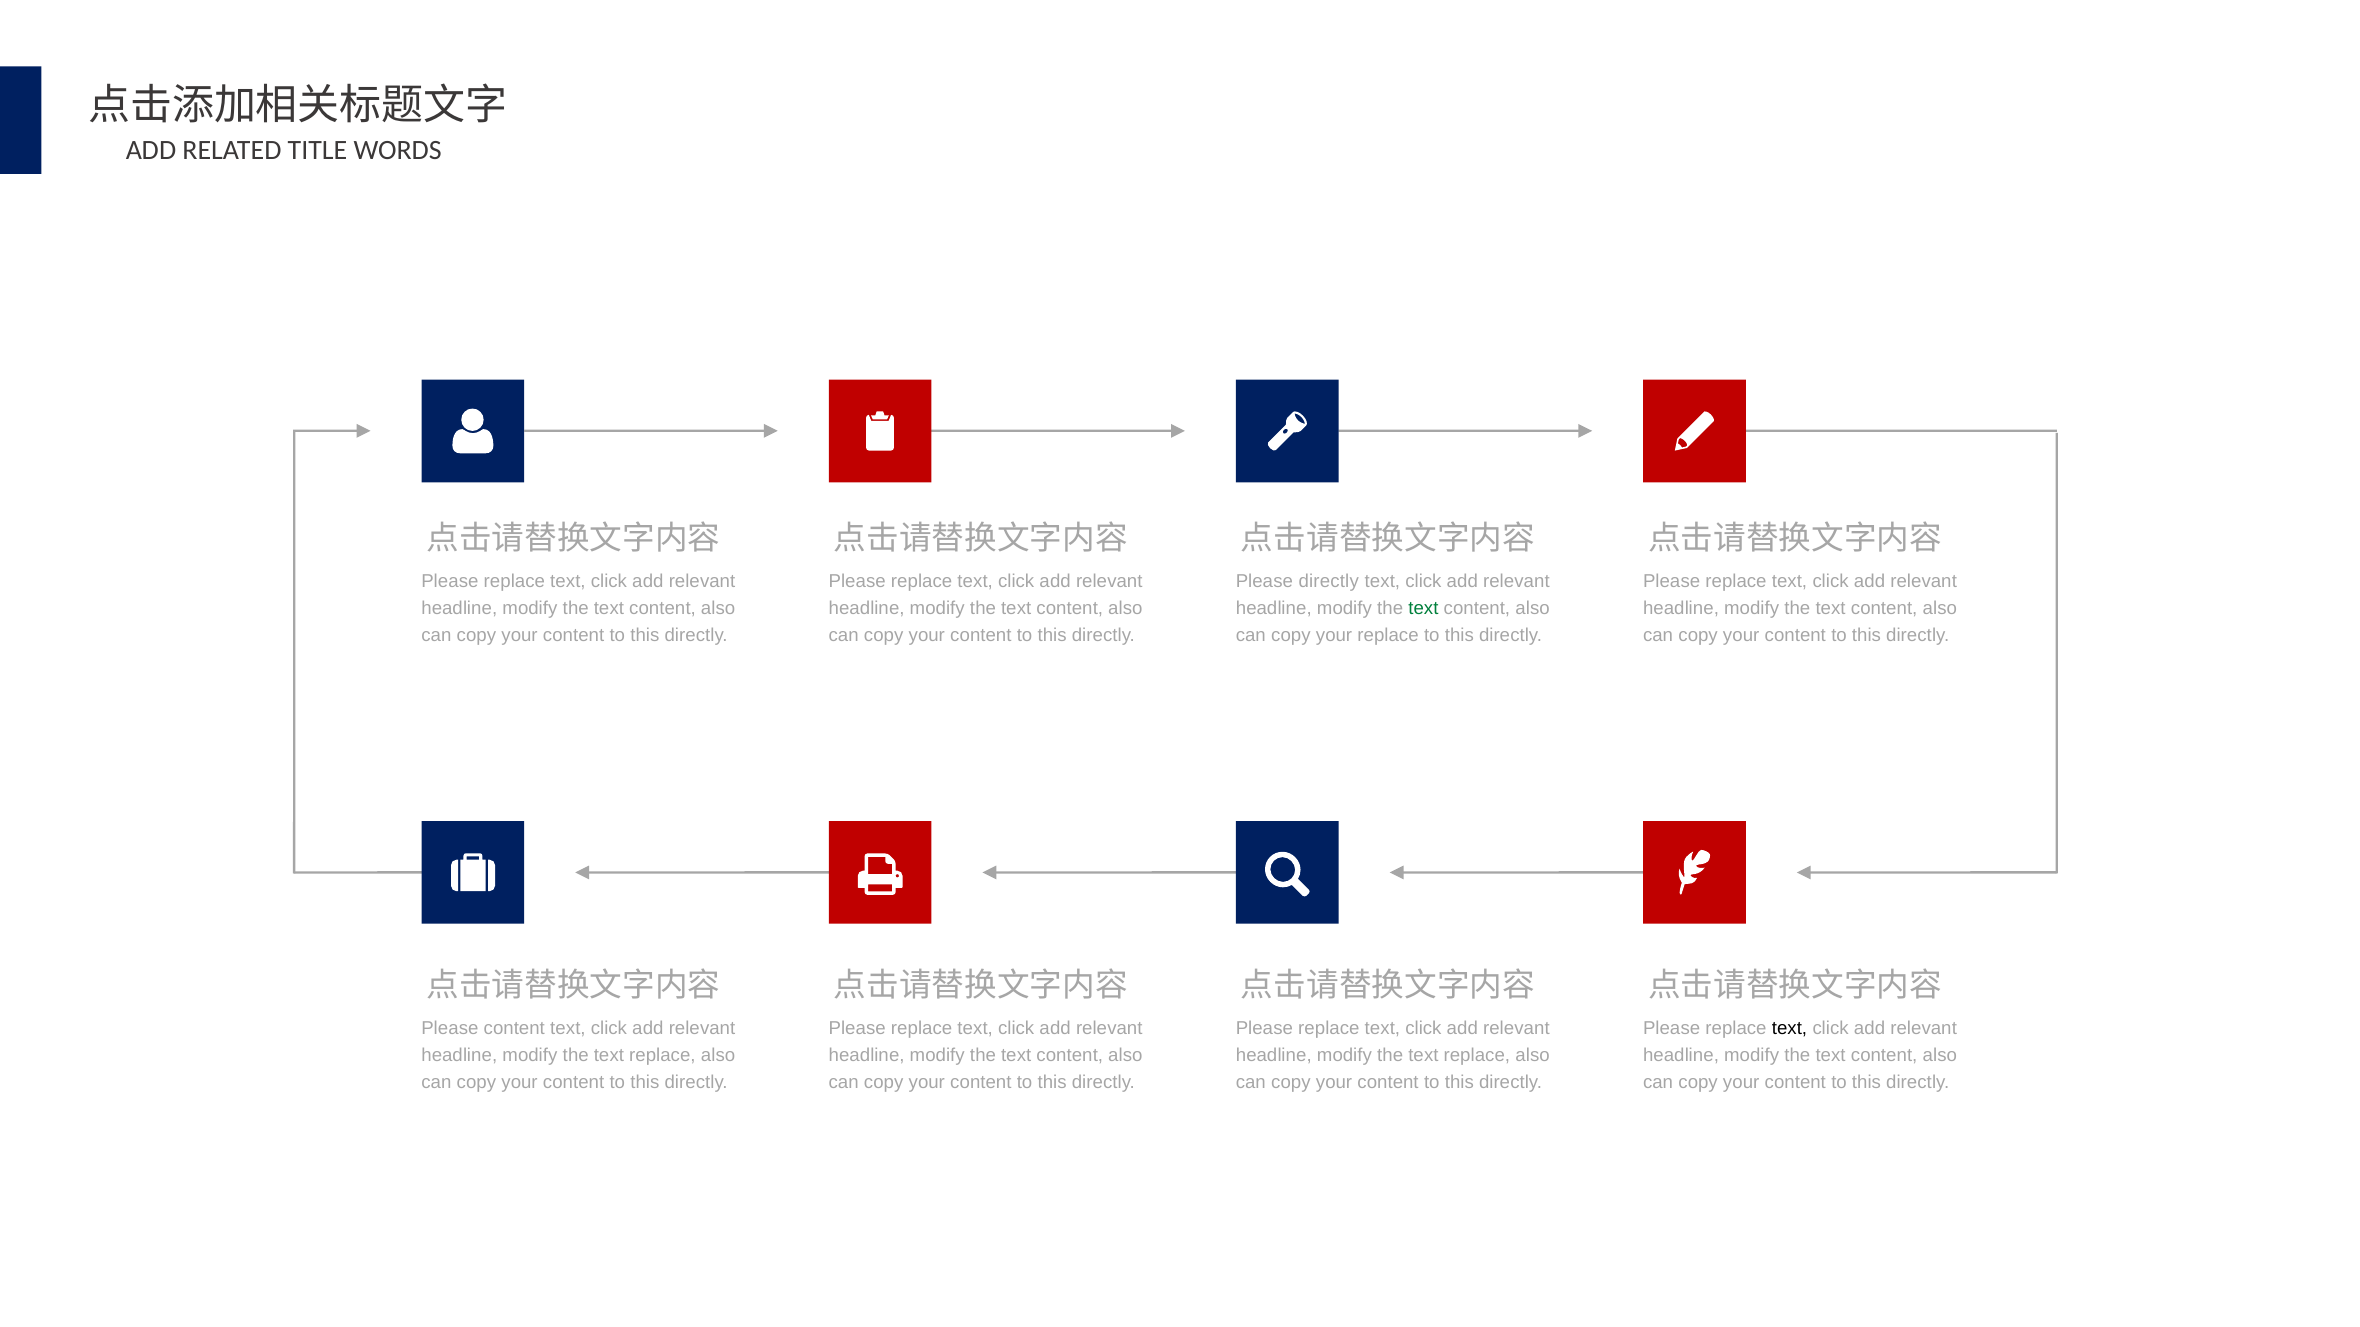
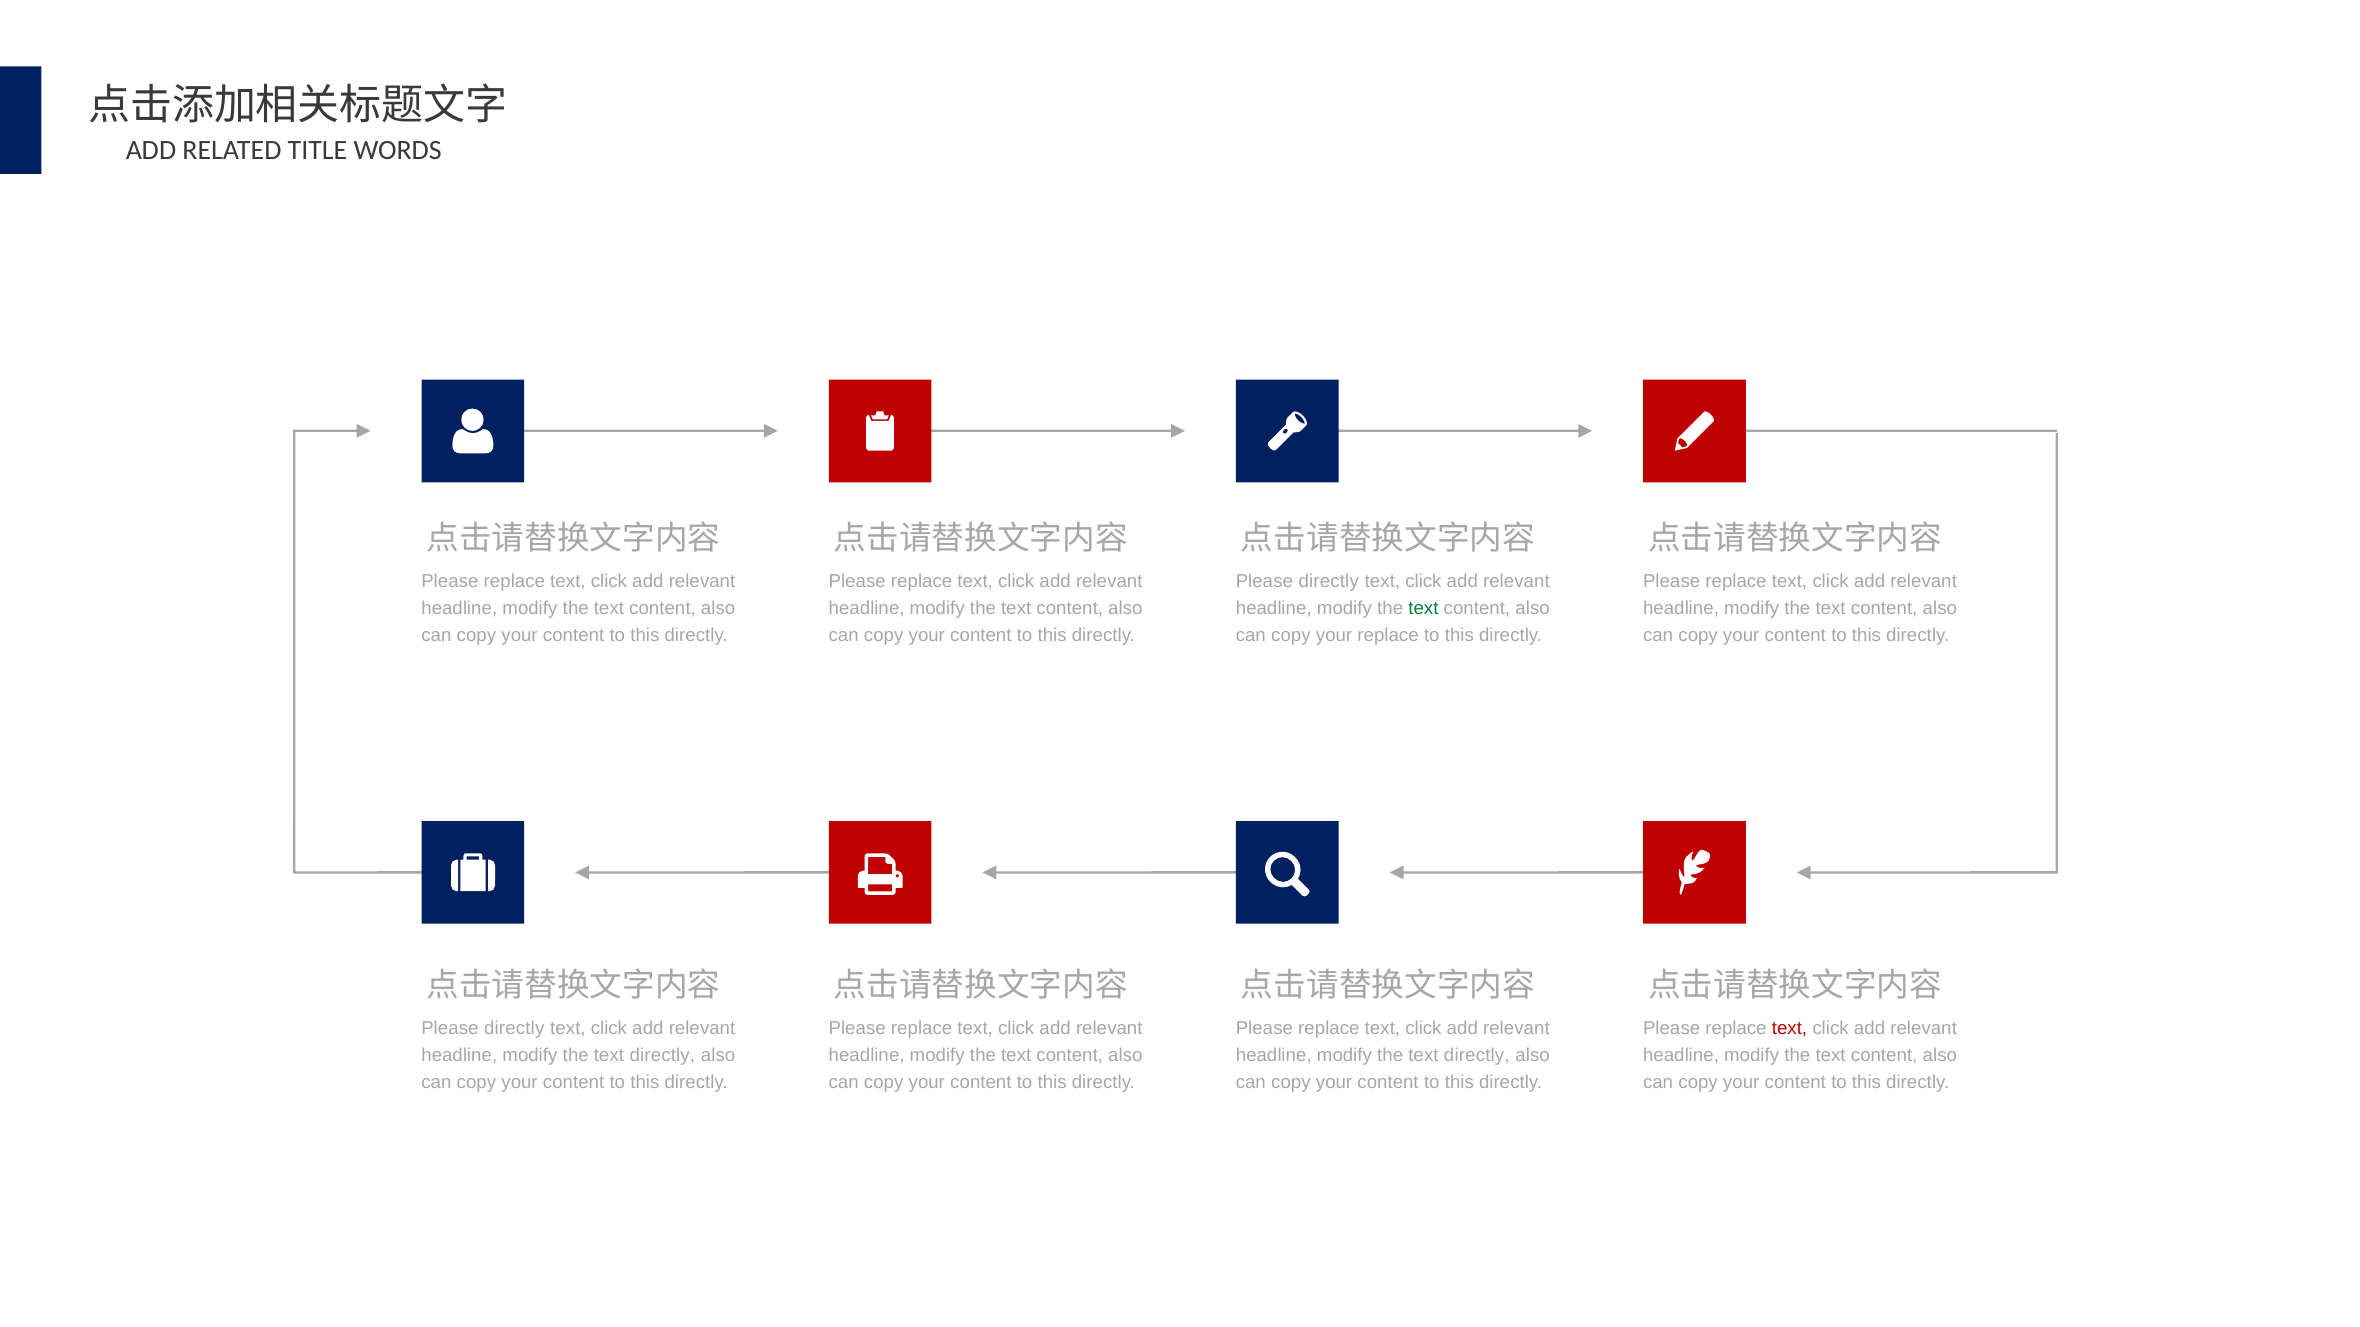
content at (514, 1029): content -> directly
text at (1789, 1029) colour: black -> red
replace at (662, 1056): replace -> directly
replace at (1477, 1056): replace -> directly
